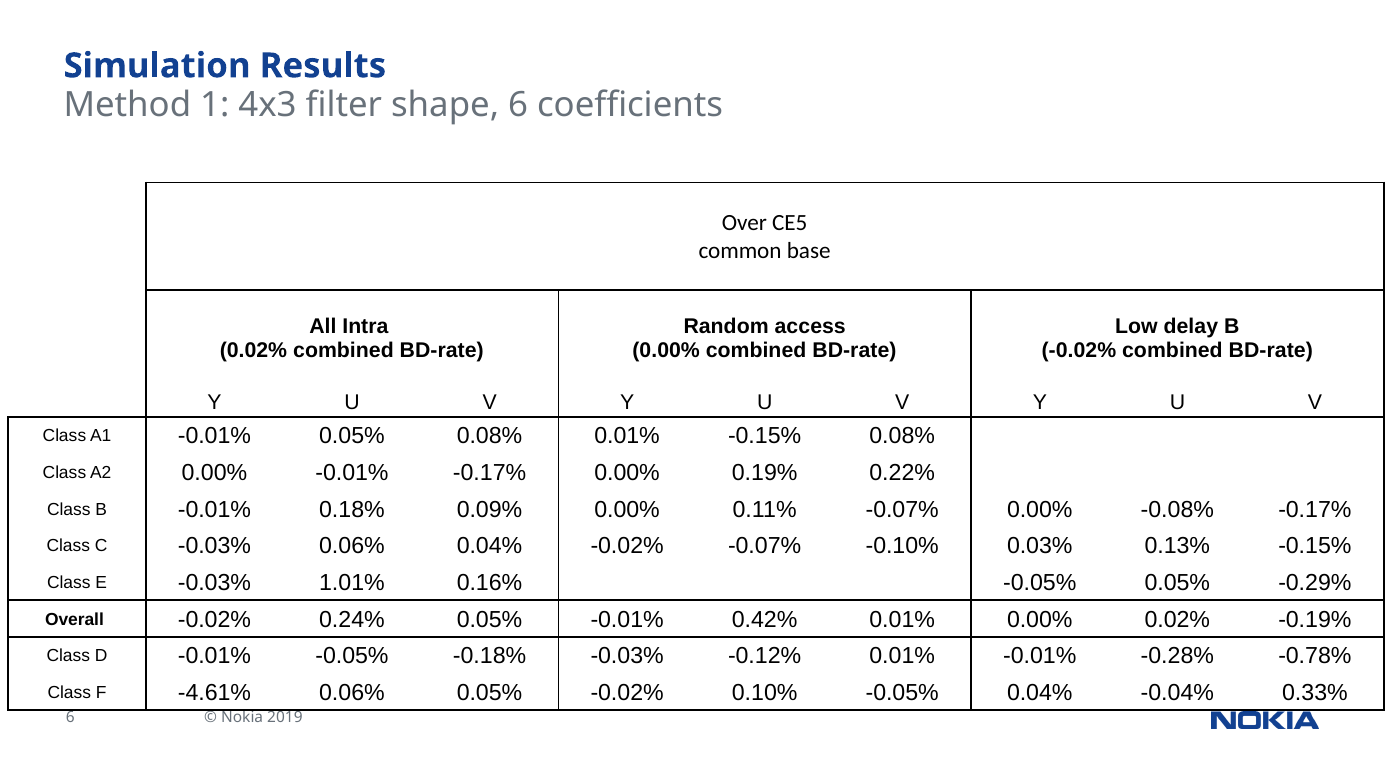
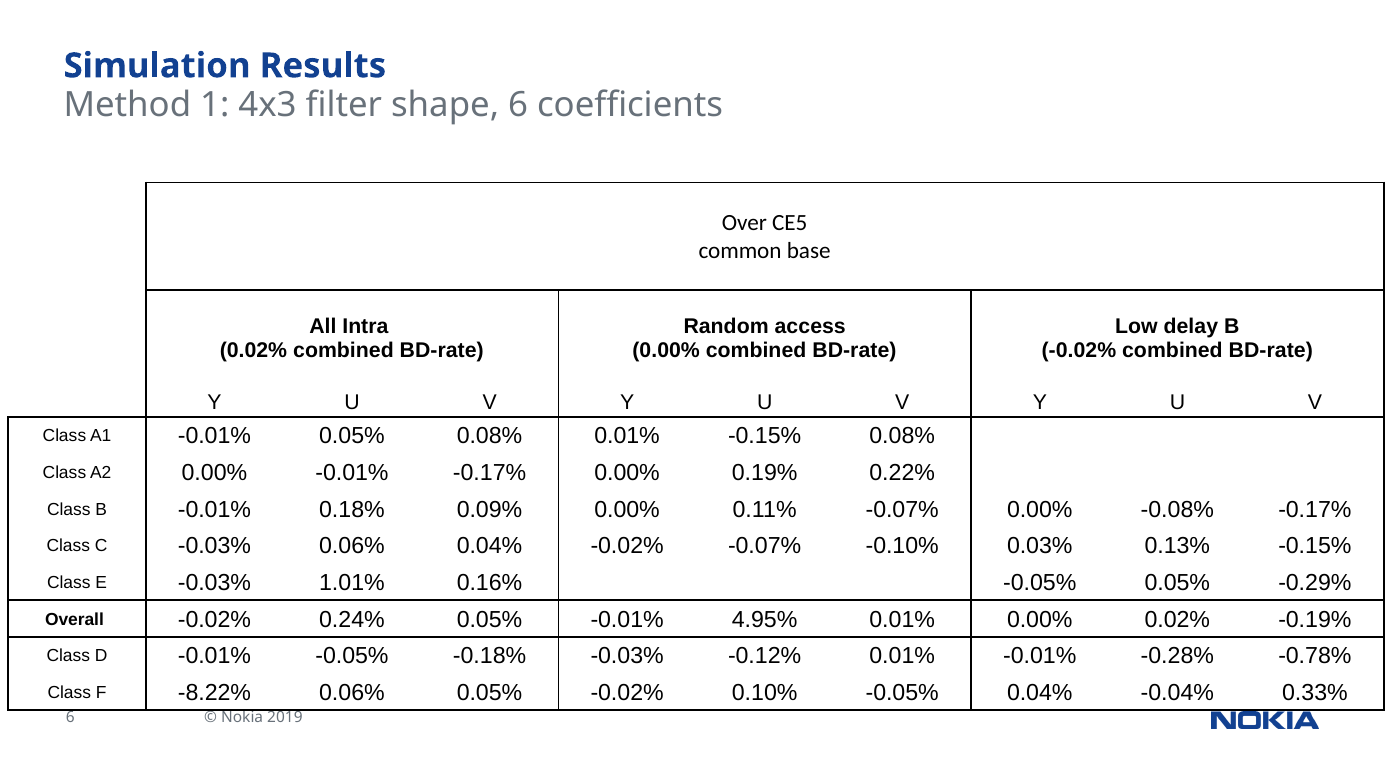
0.42%: 0.42% -> 4.95%
-4.61%: -4.61% -> -8.22%
